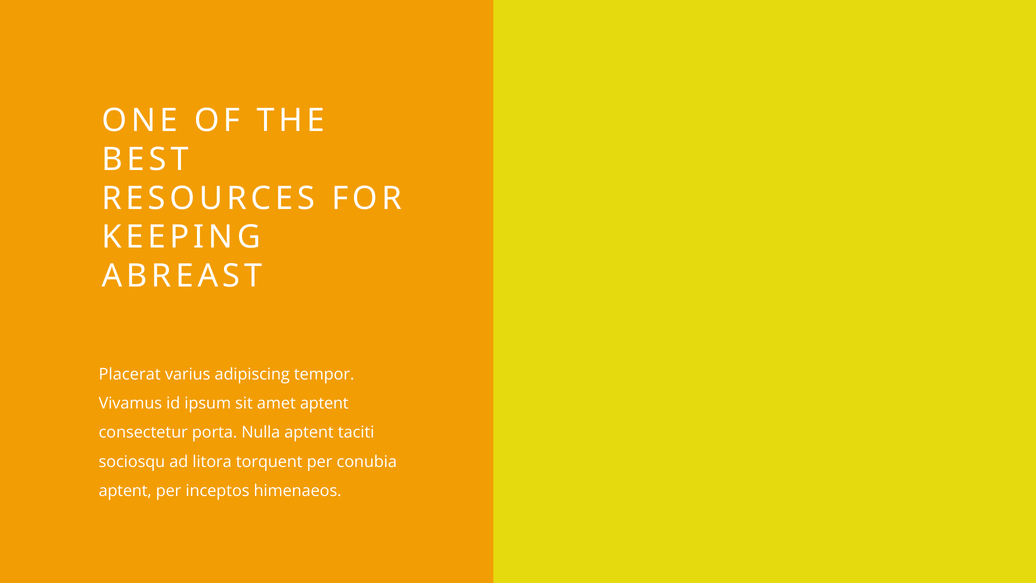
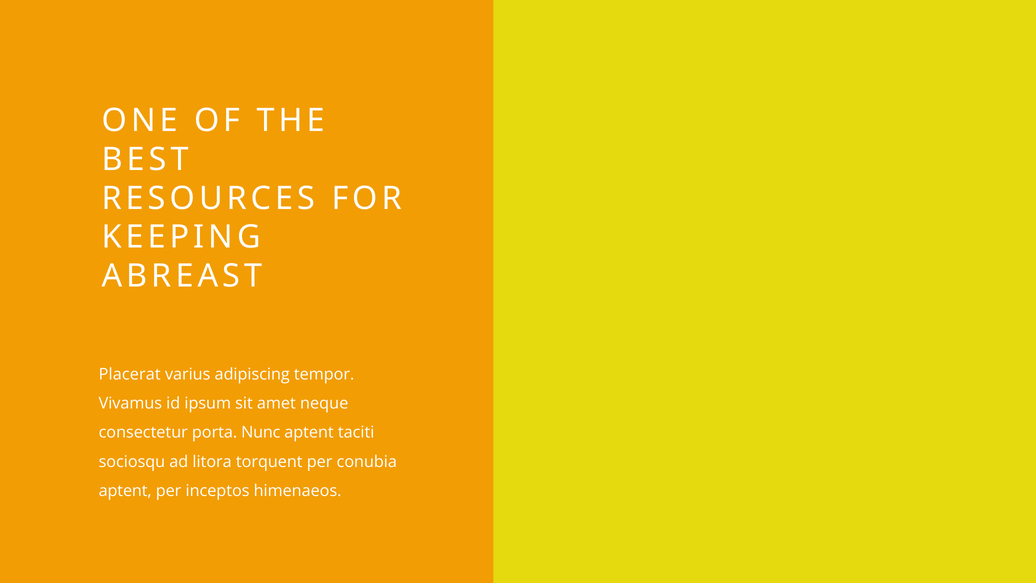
amet aptent: aptent -> neque
Nulla: Nulla -> Nunc
